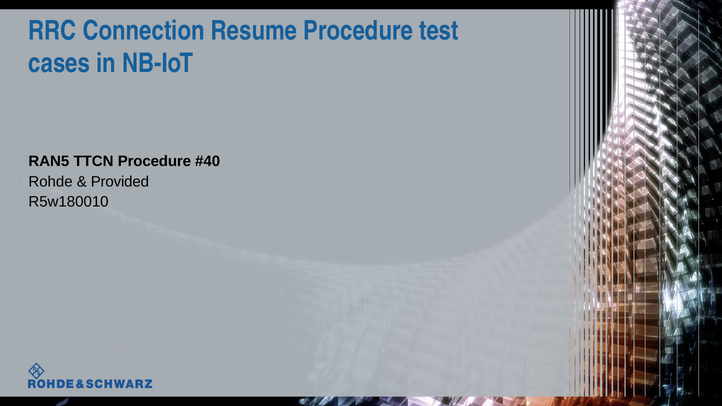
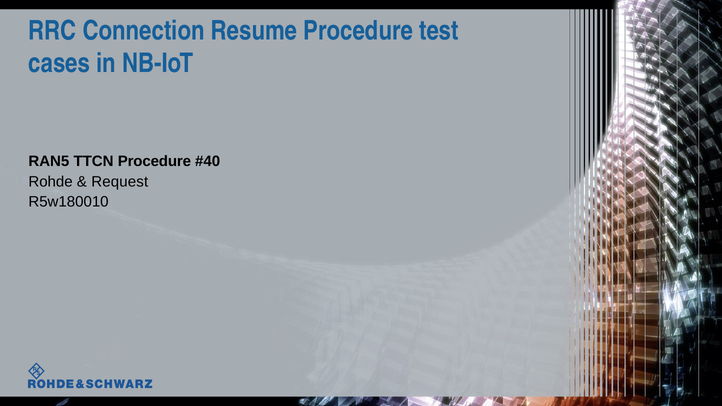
Provided: Provided -> Request
